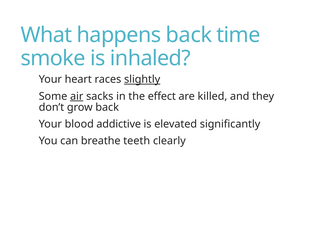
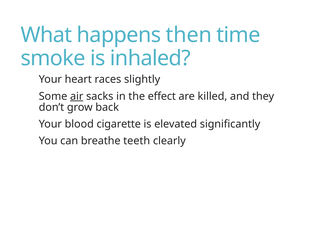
happens back: back -> then
slightly underline: present -> none
addictive: addictive -> cigarette
